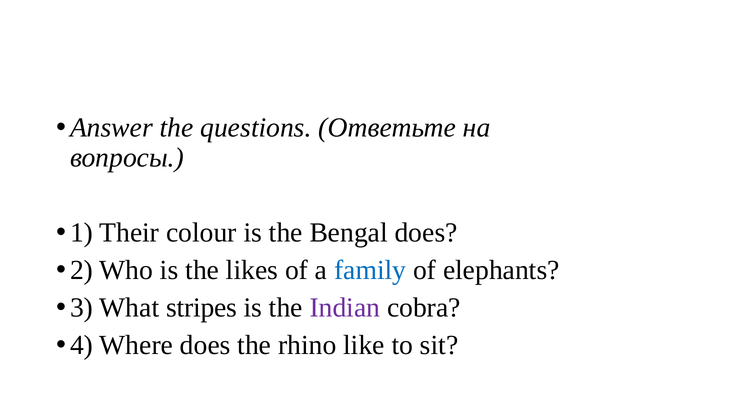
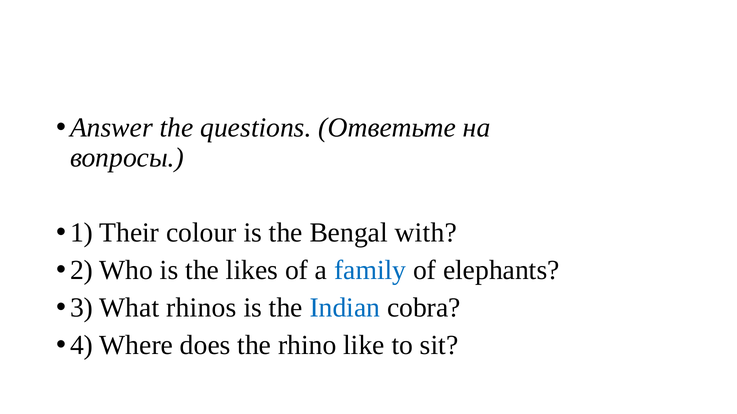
Bengal does: does -> with
stripes: stripes -> rhinos
Indian colour: purple -> blue
